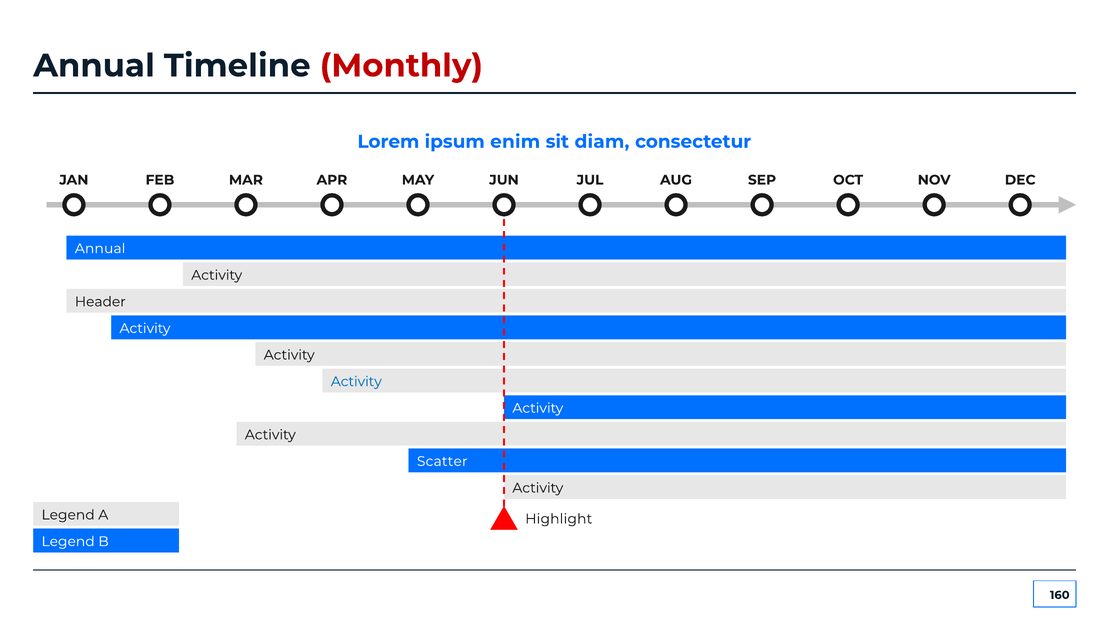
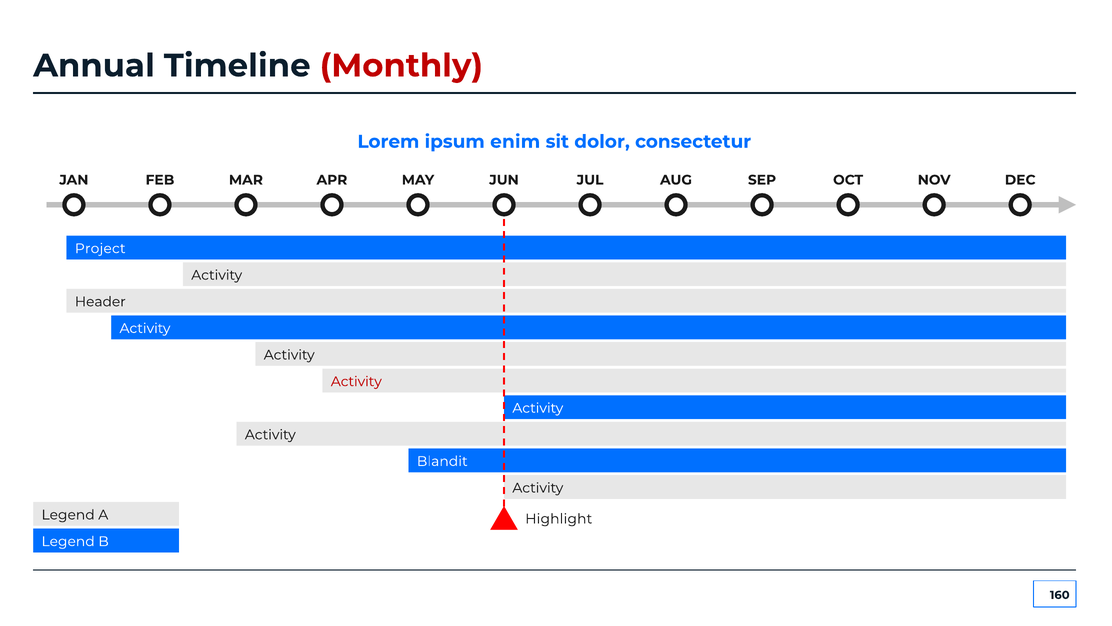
diam: diam -> dolor
Annual at (100, 248): Annual -> Project
Activity at (356, 381) colour: blue -> red
Scatter: Scatter -> Blandit
